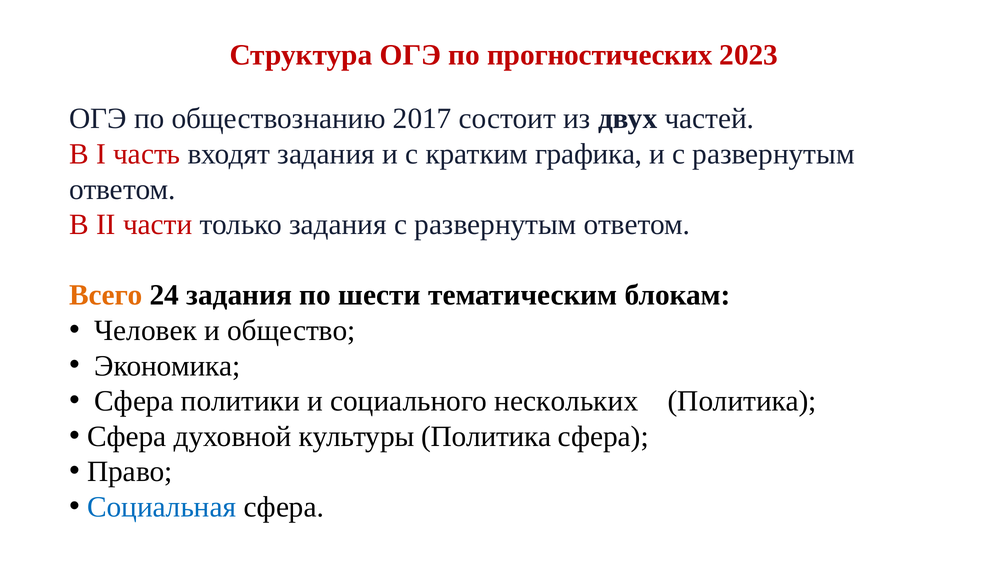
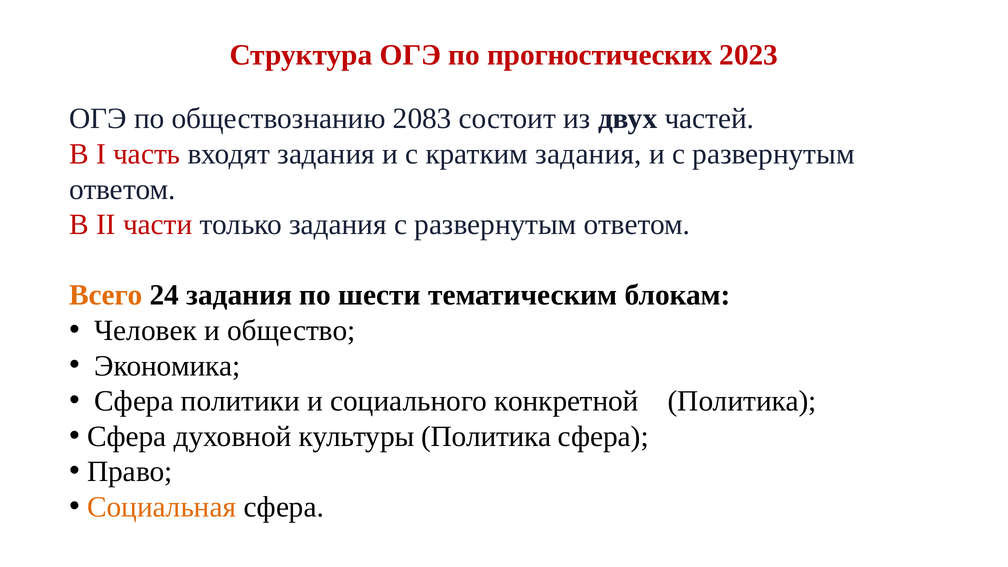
2017: 2017 -> 2083
кратким графика: графика -> задания
нескольких: нескольких -> конкретной
Социальная colour: blue -> orange
